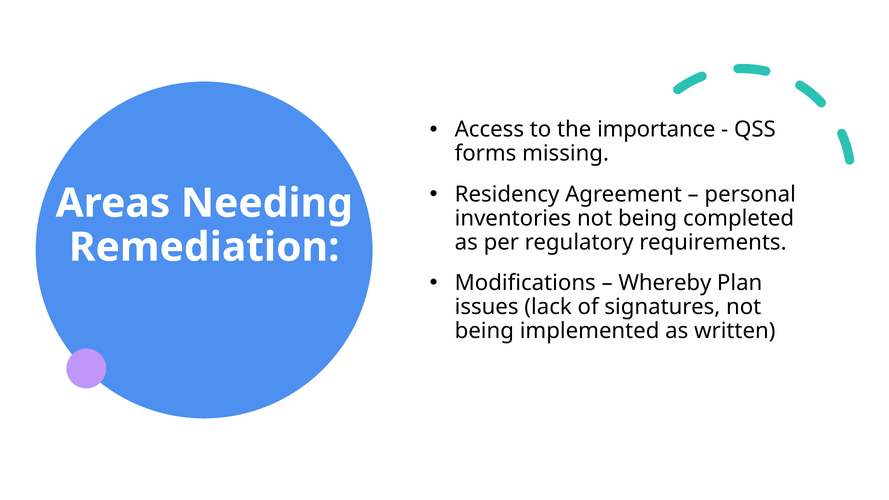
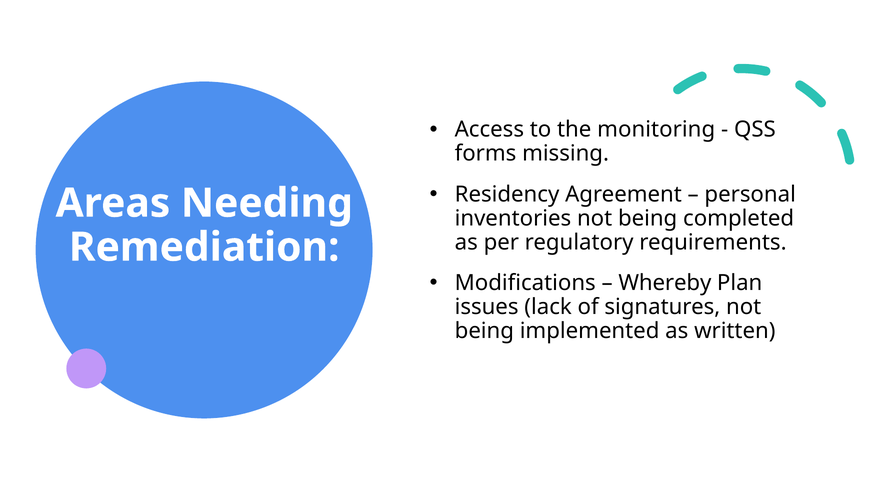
importance: importance -> monitoring
